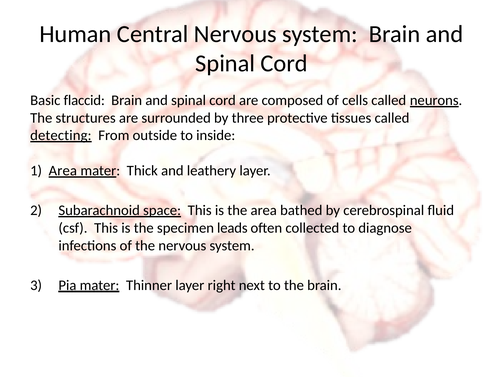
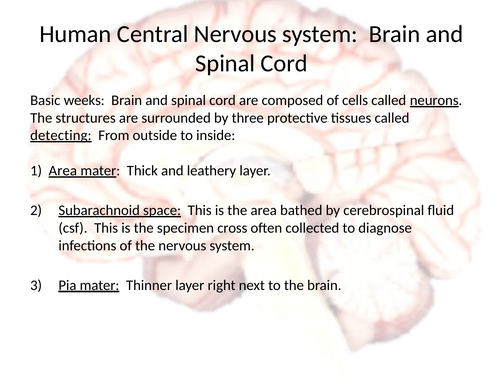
flaccid: flaccid -> weeks
leads: leads -> cross
